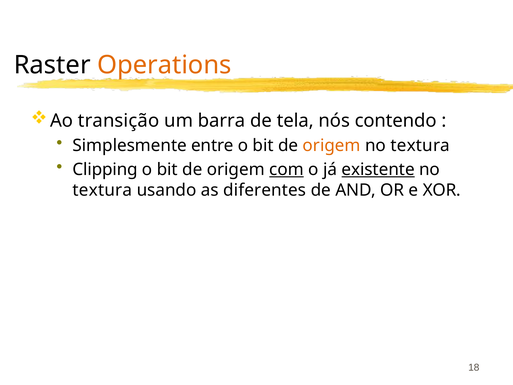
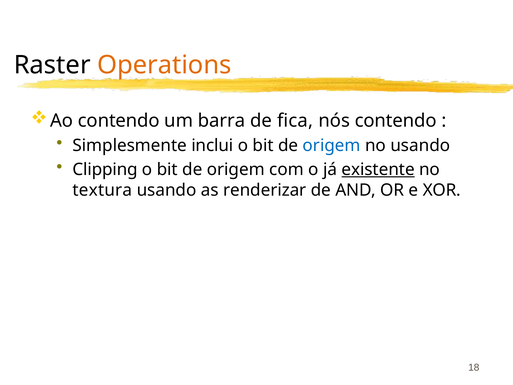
Ao transição: transição -> contendo
tela: tela -> fica
entre: entre -> inclui
origem at (332, 145) colour: orange -> blue
textura at (420, 145): textura -> usando
com underline: present -> none
diferentes: diferentes -> renderizar
